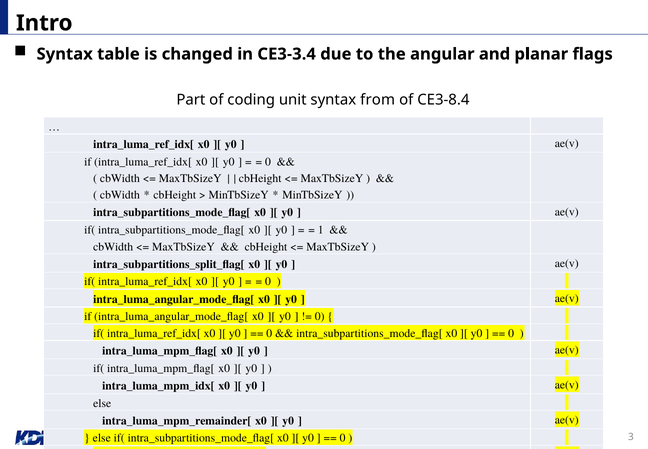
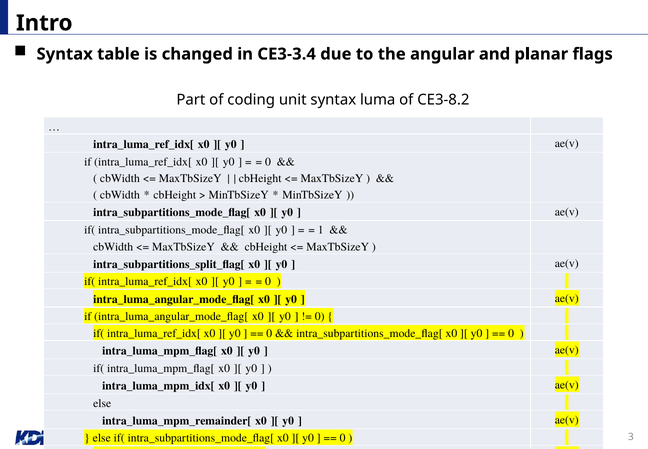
from: from -> luma
CE3-8.4: CE3-8.4 -> CE3-8.2
